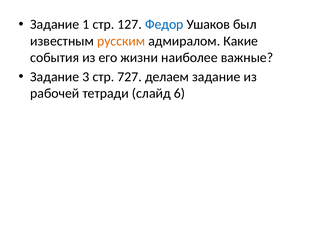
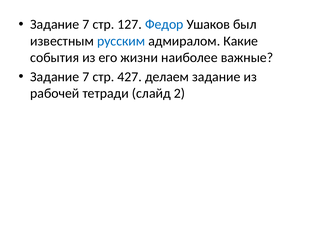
1 at (86, 25): 1 -> 7
русским colour: orange -> blue
3 at (86, 77): 3 -> 7
727: 727 -> 427
6: 6 -> 2
